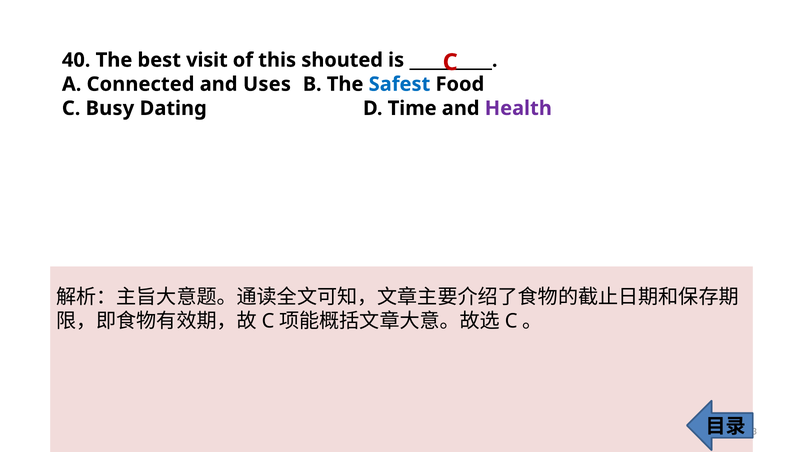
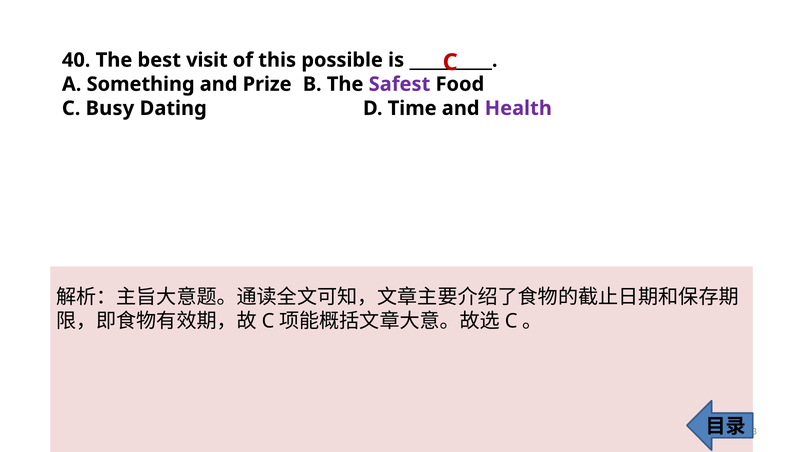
shouted: shouted -> possible
Connected: Connected -> Something
Uses: Uses -> Prize
Safest colour: blue -> purple
